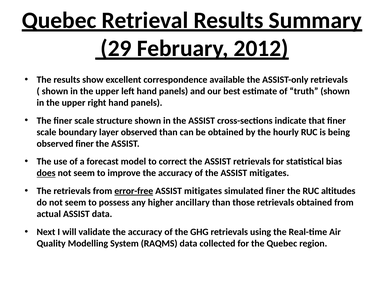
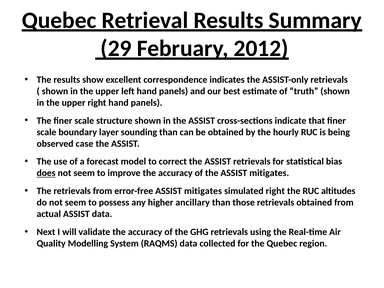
available: available -> indicates
layer observed: observed -> sounding
observed finer: finer -> case
error-free underline: present -> none
simulated finer: finer -> right
